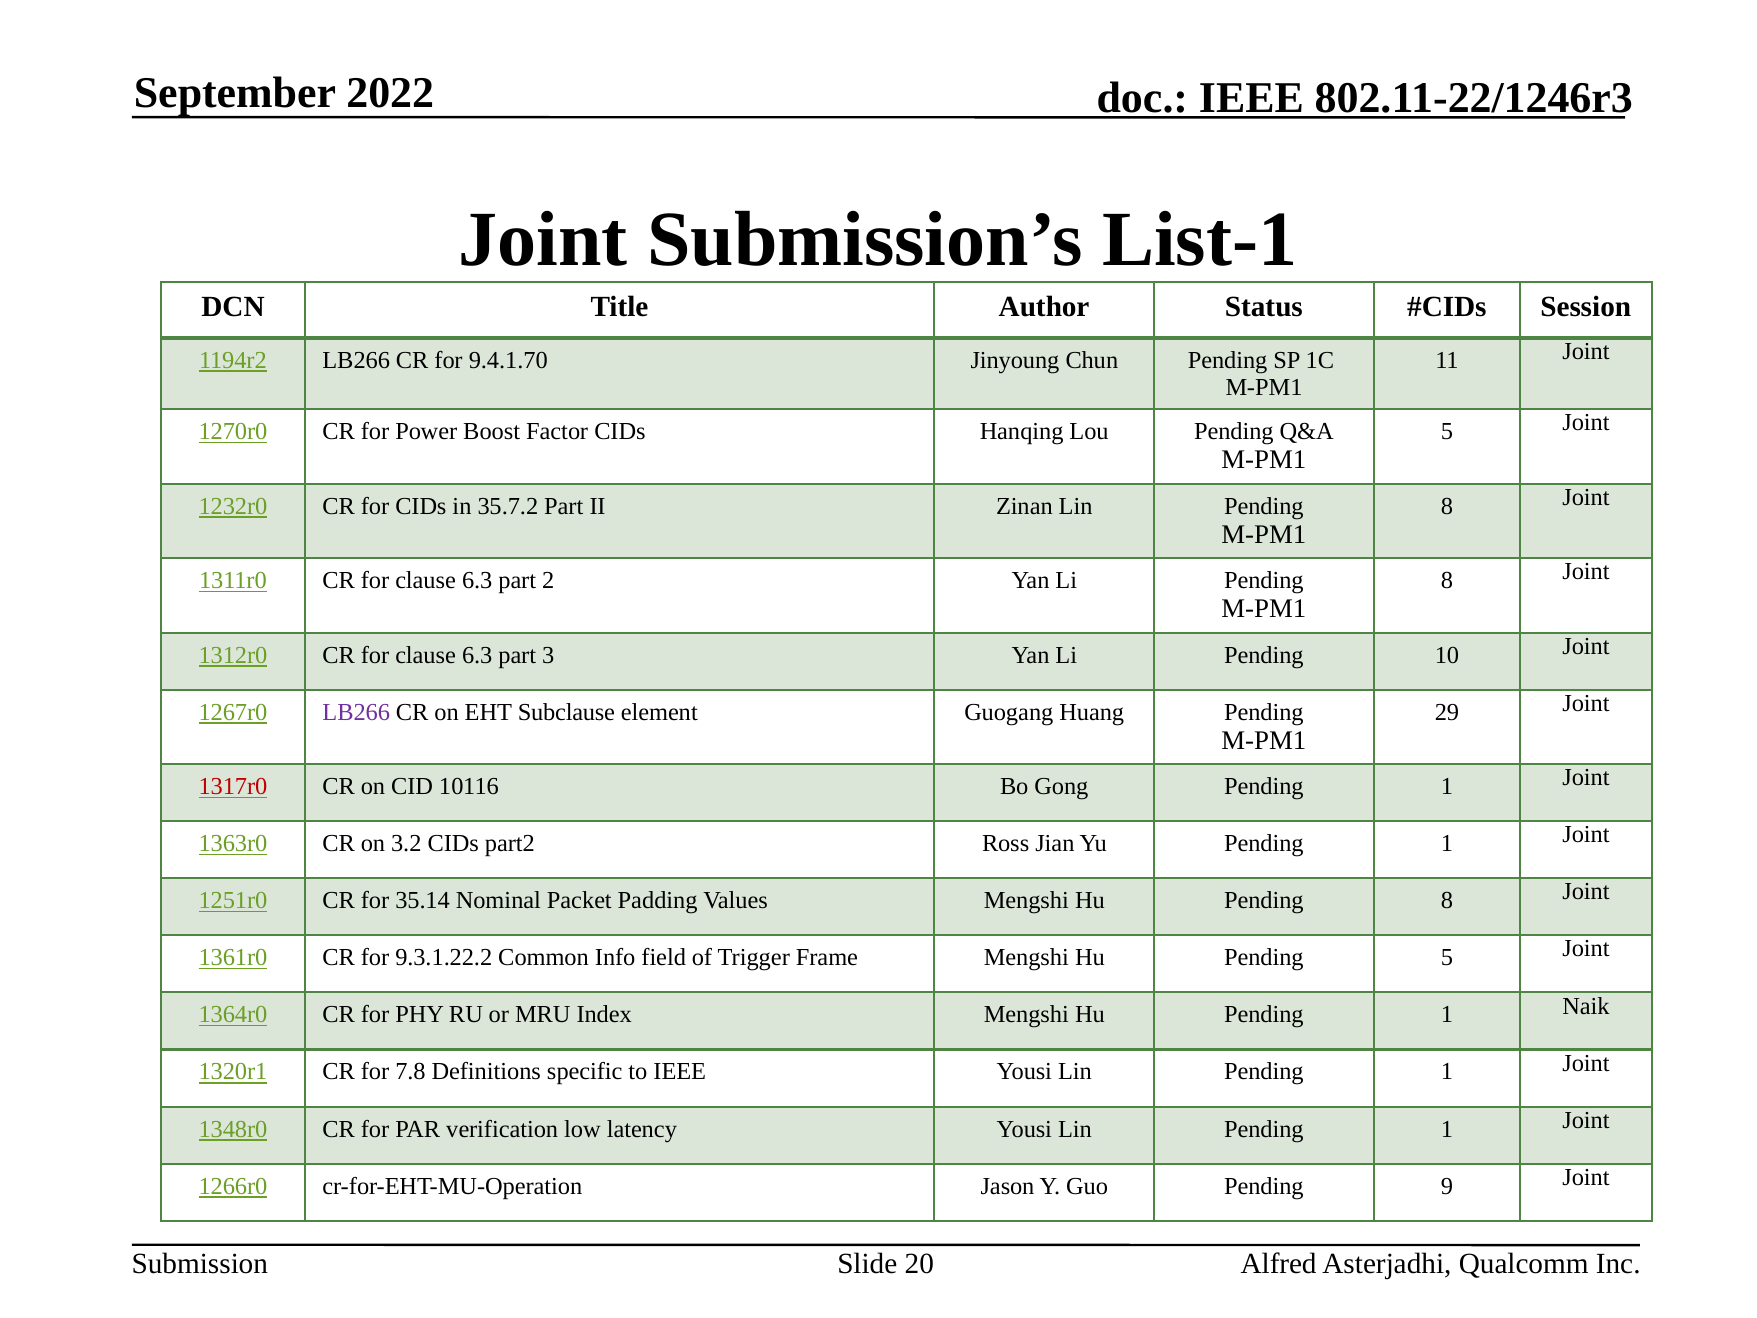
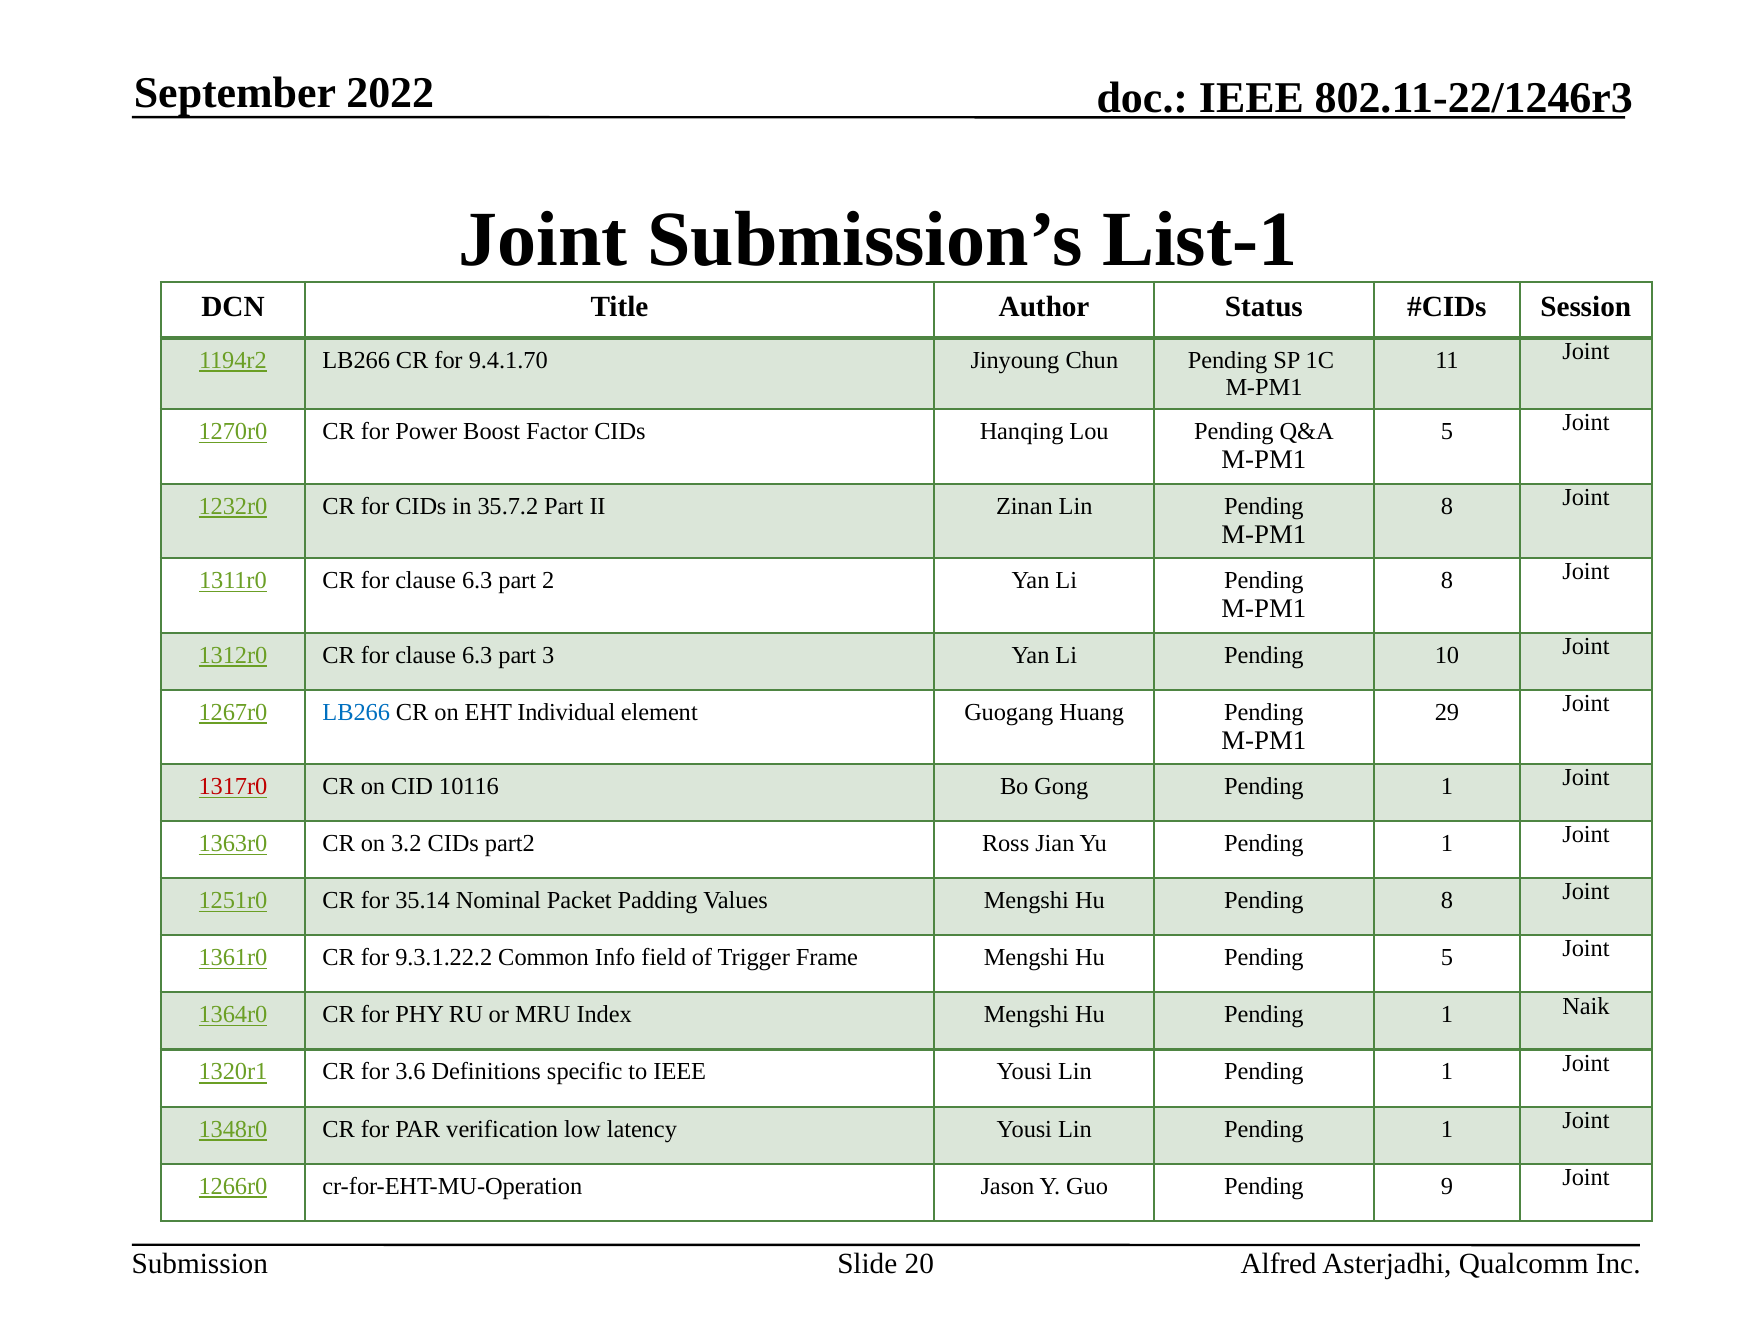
LB266 at (356, 712) colour: purple -> blue
Subclause: Subclause -> Individual
7.8: 7.8 -> 3.6
